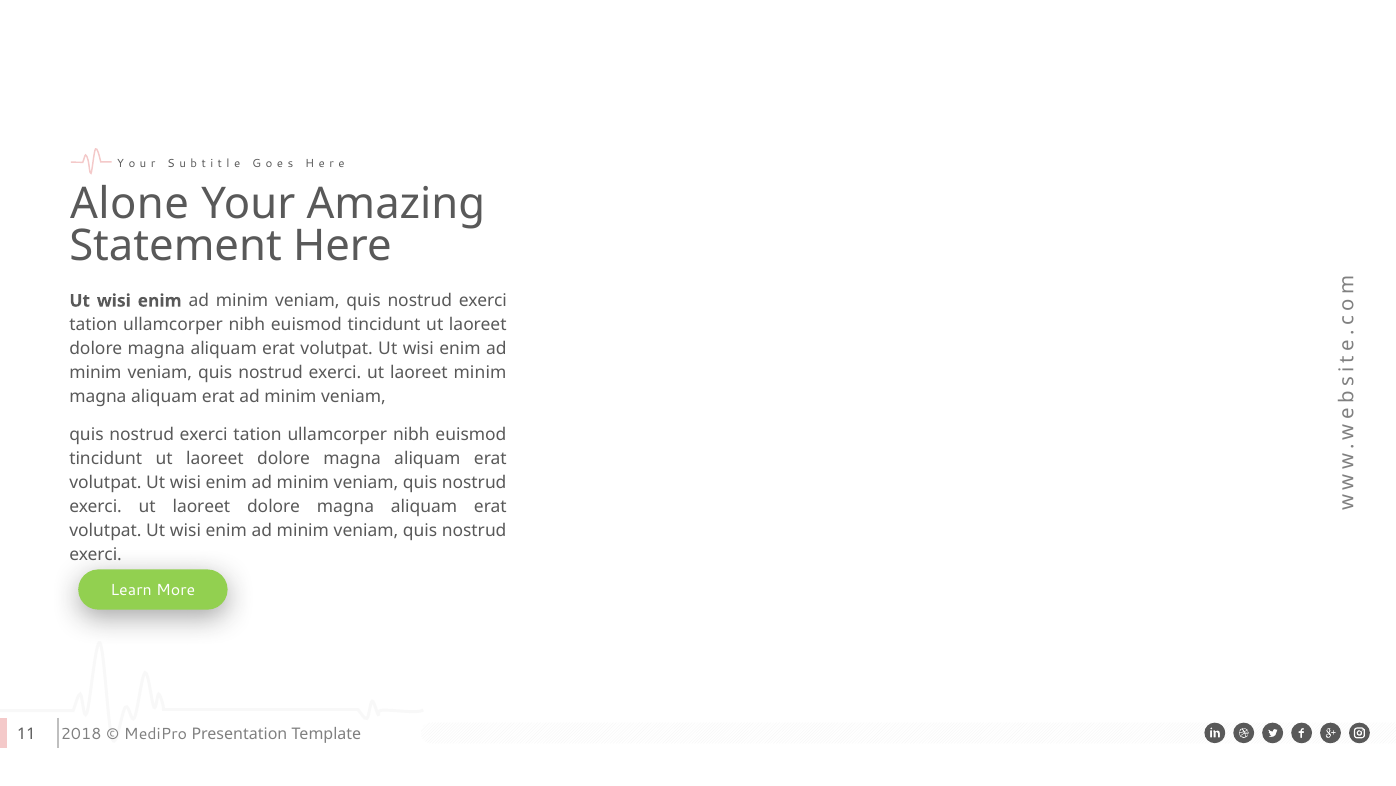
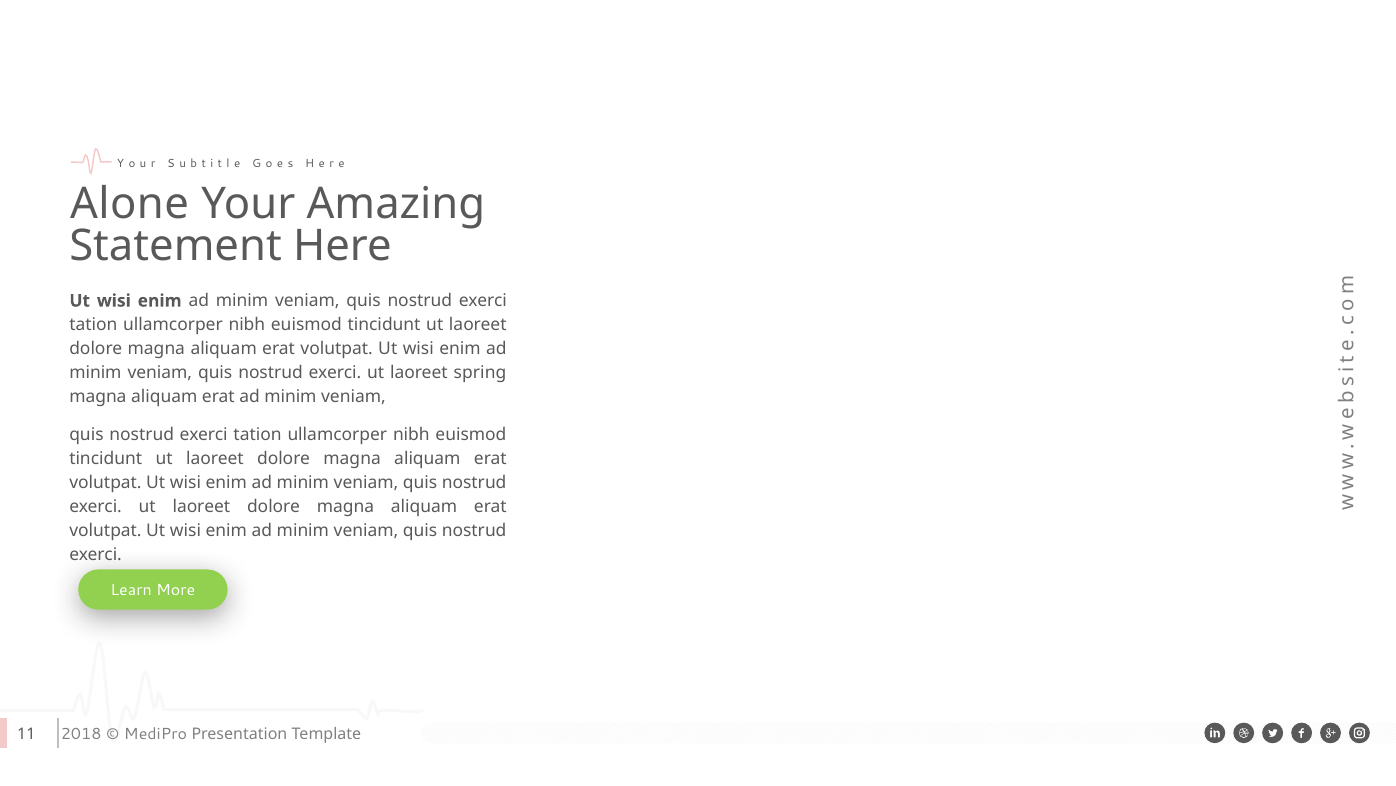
laoreet minim: minim -> spring
